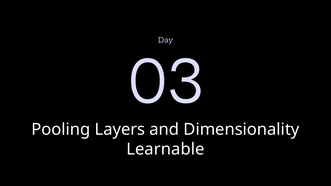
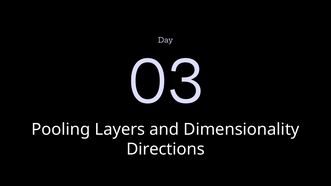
Learnable: Learnable -> Directions
